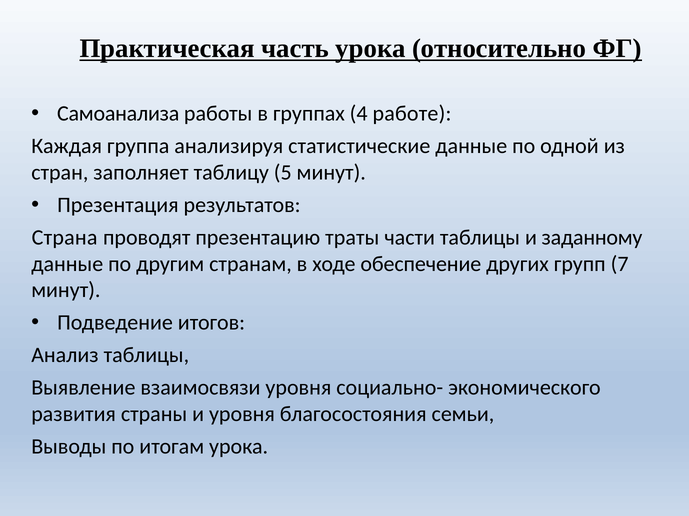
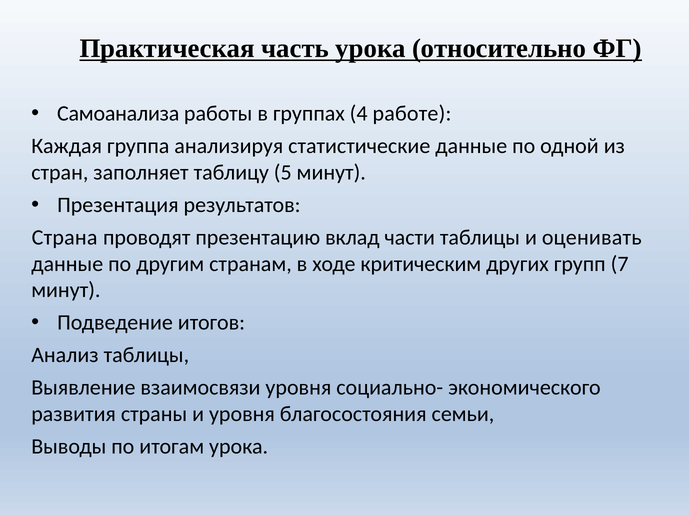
траты: траты -> вклад
заданному: заданному -> оценивать
обеспечение: обеспечение -> критическим
